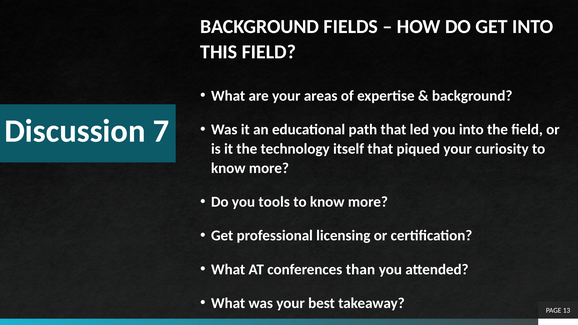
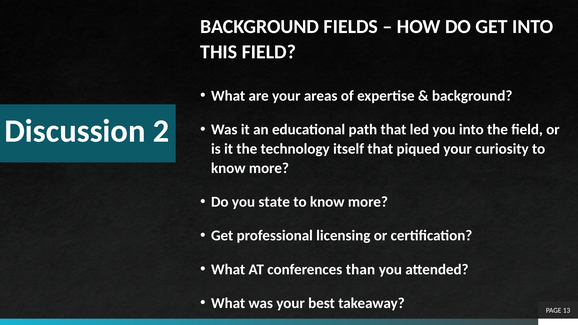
7: 7 -> 2
tools: tools -> state
